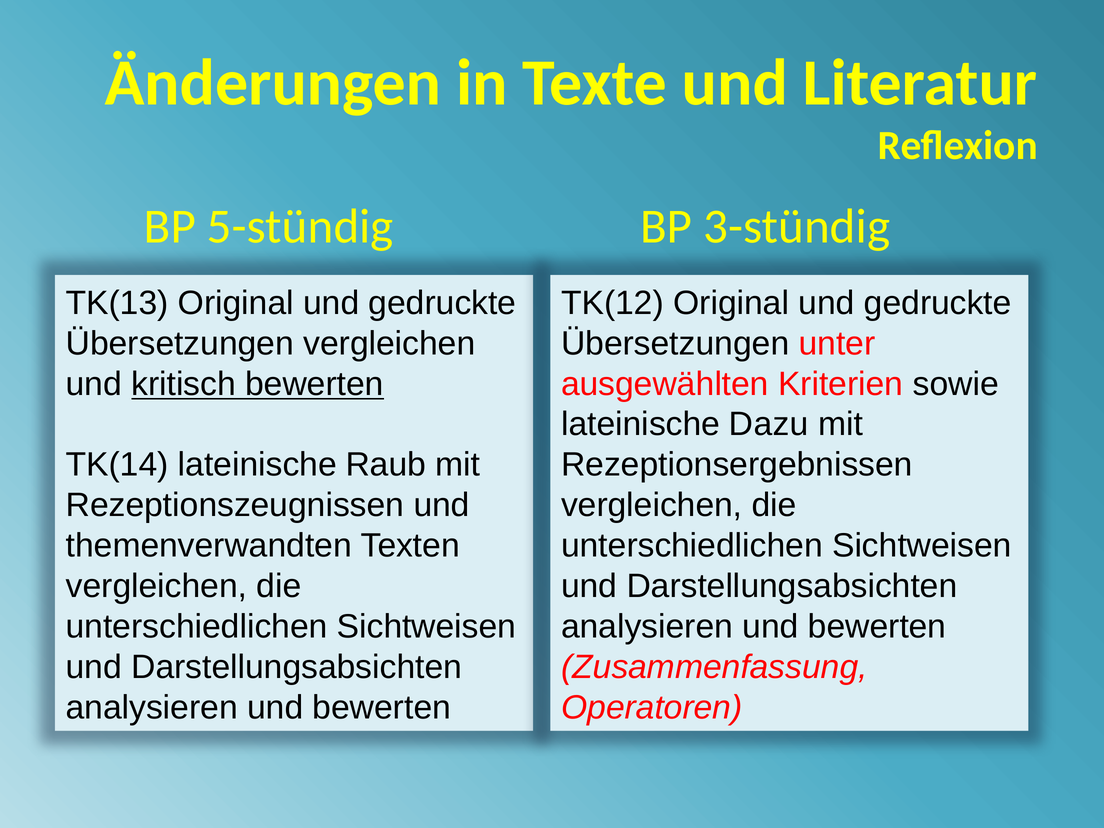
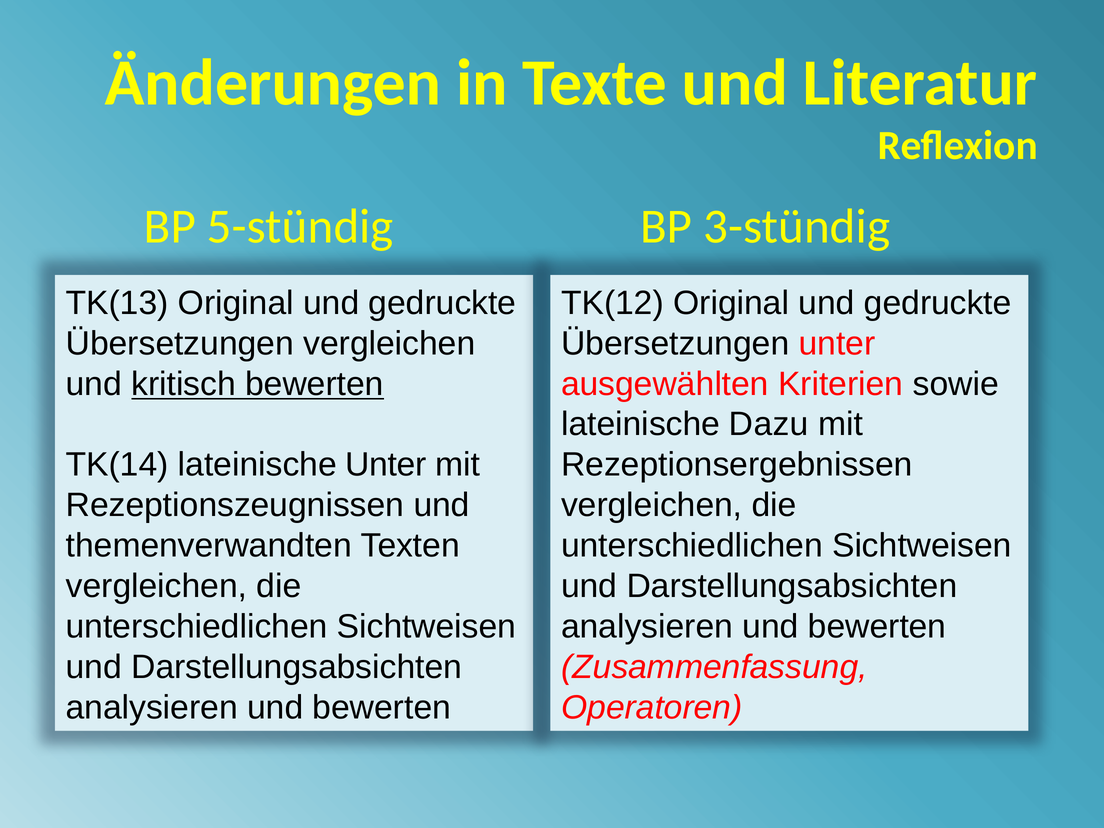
lateinische Raub: Raub -> Unter
